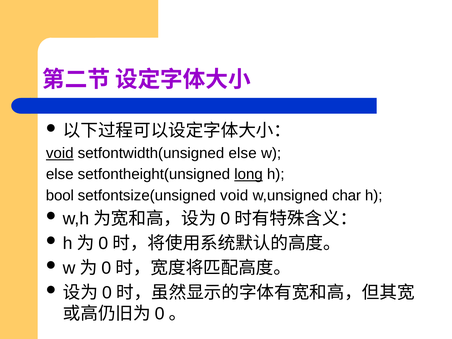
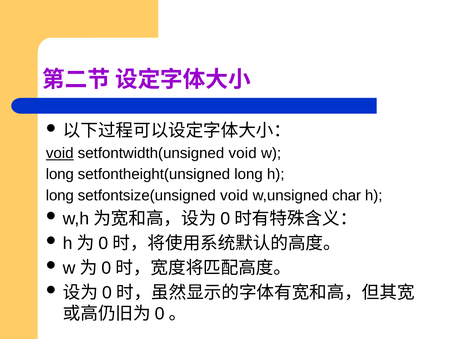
setfontwidth(unsigned else: else -> void
else at (60, 174): else -> long
long at (249, 174) underline: present -> none
bool at (60, 195): bool -> long
